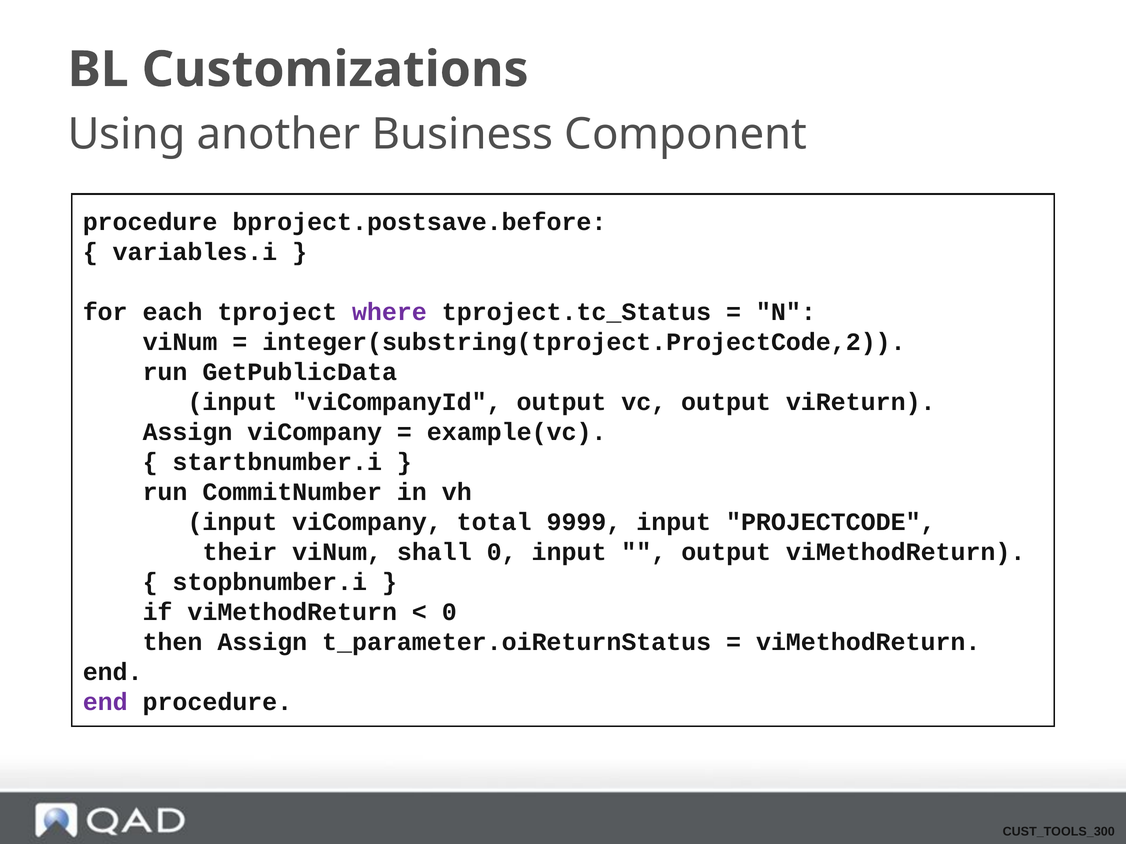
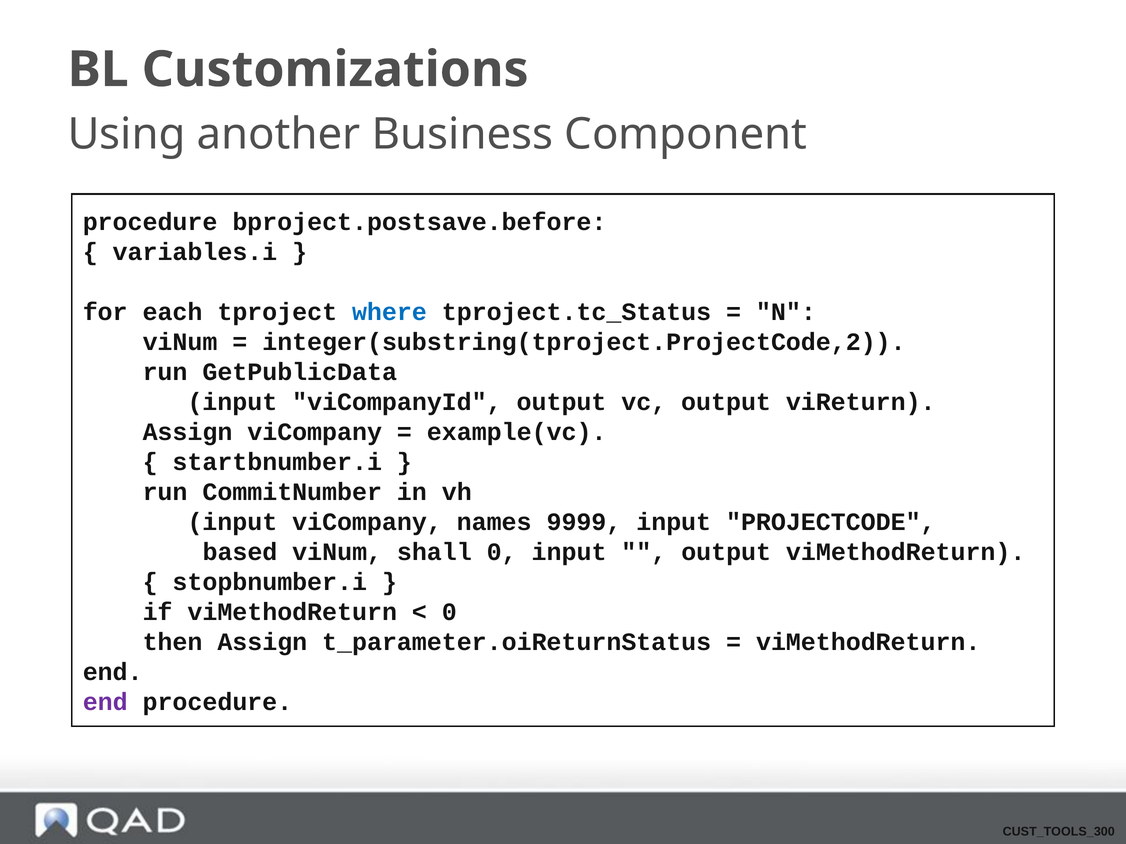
where colour: purple -> blue
total: total -> names
their: their -> based
